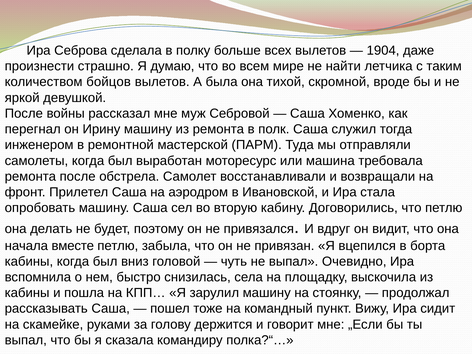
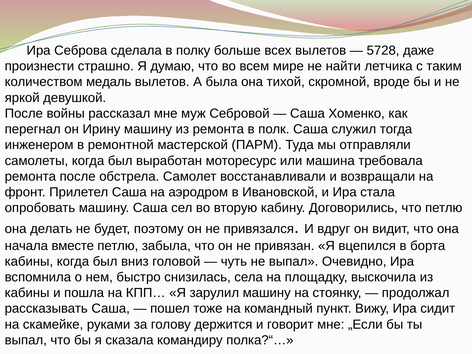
1904: 1904 -> 5728
бойцов: бойцов -> медаль
